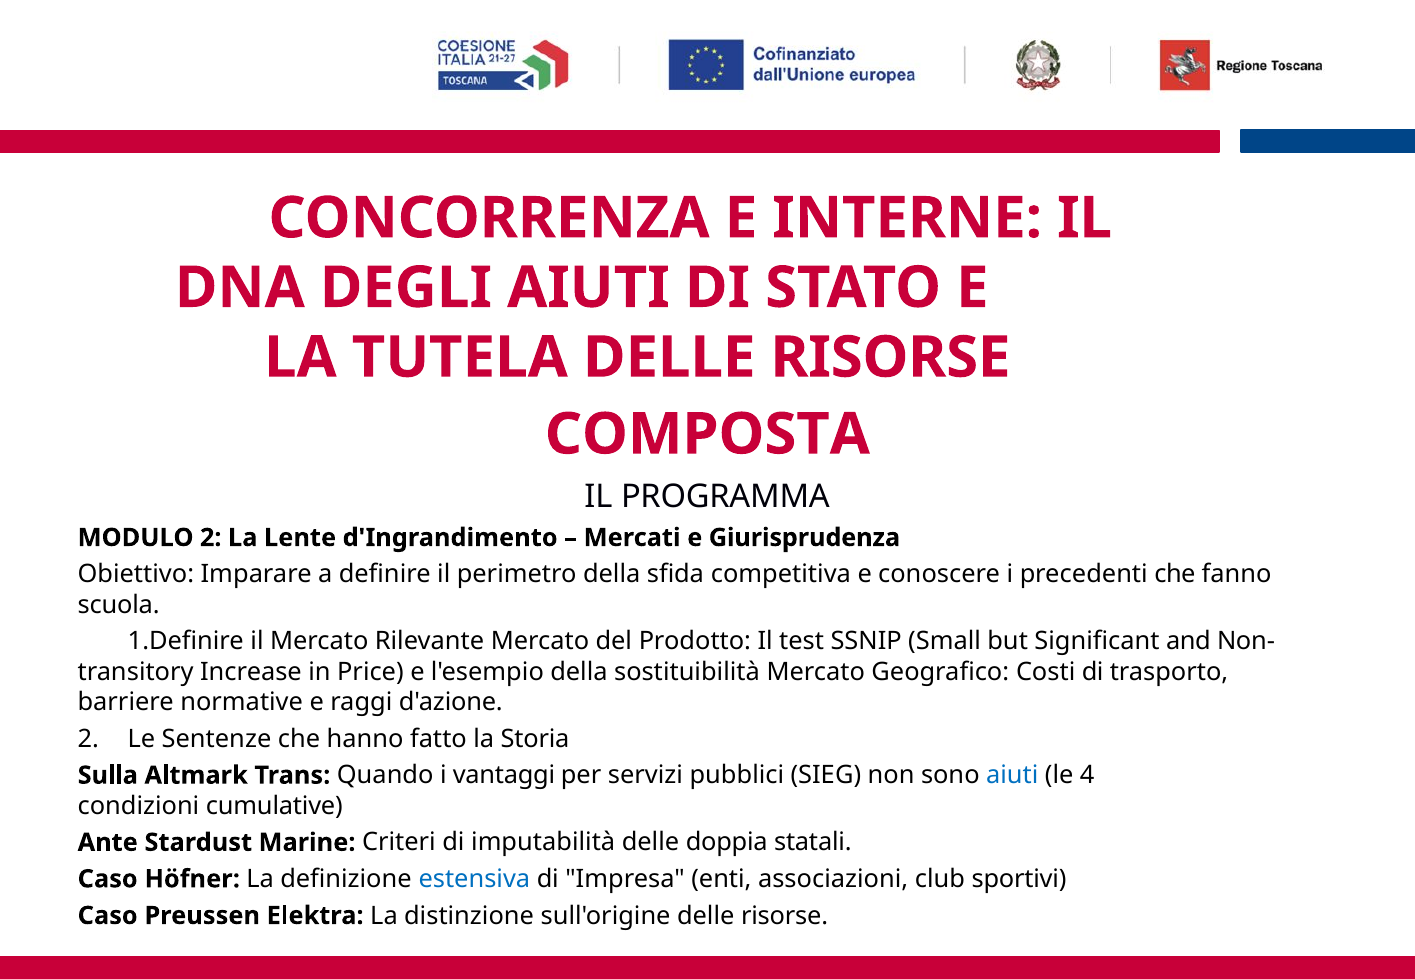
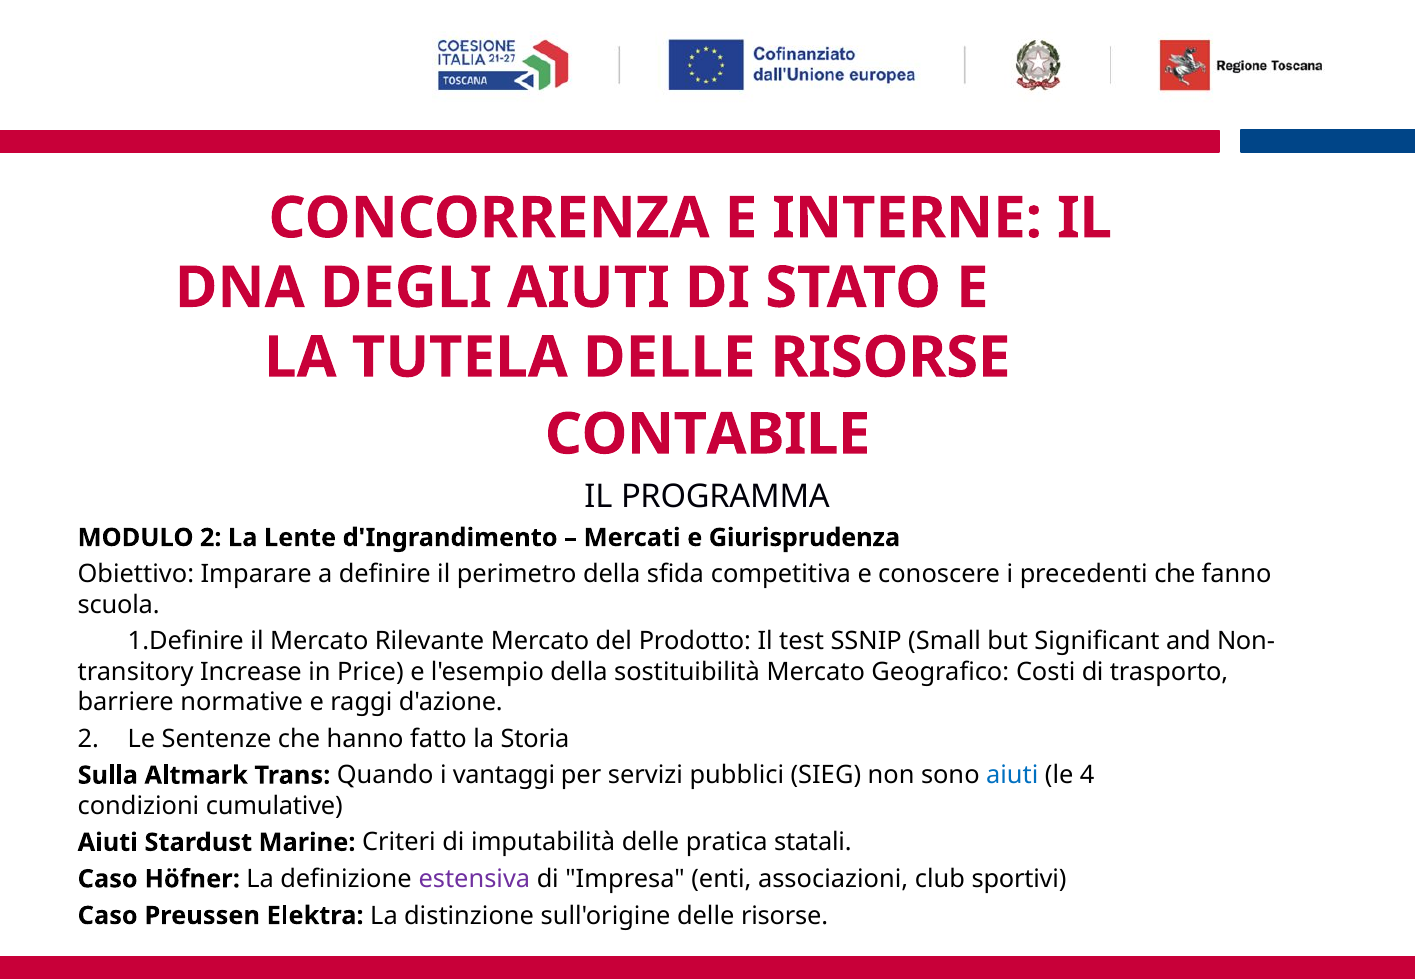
COMPOSTA: COMPOSTA -> CONTABILE
Ante at (108, 843): Ante -> Aiuti
doppia: doppia -> pratica
estensiva colour: blue -> purple
